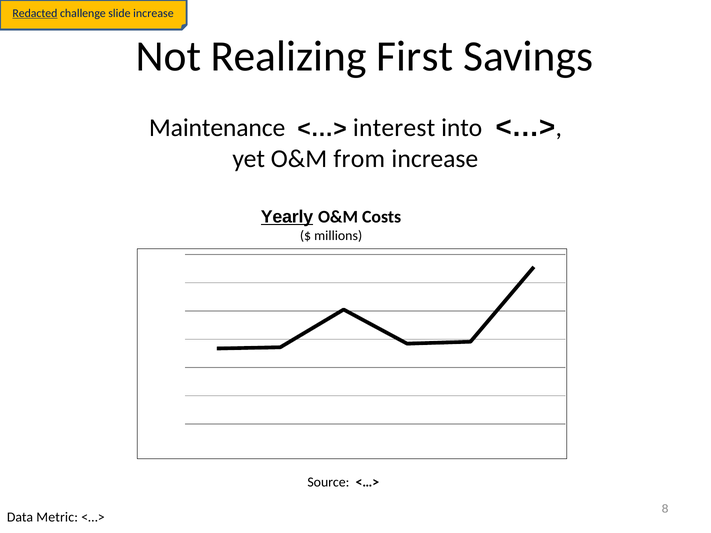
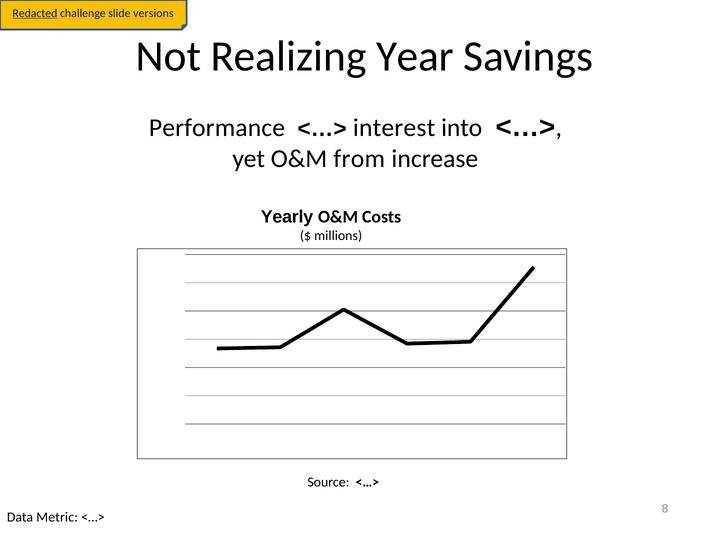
slide increase: increase -> versions
First: First -> Year
Maintenance: Maintenance -> Performance
Yearly underline: present -> none
